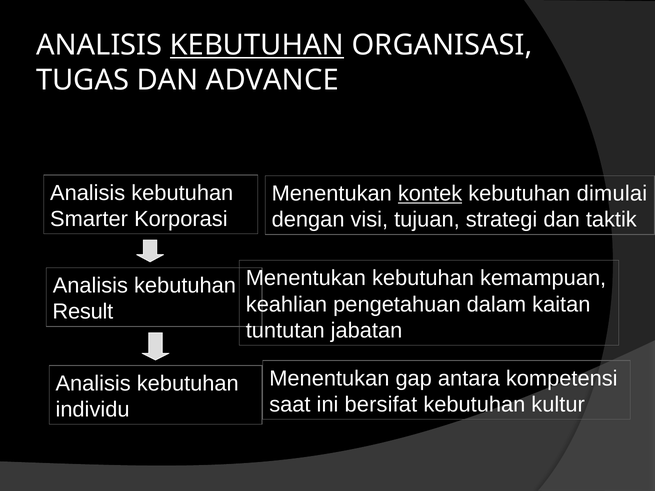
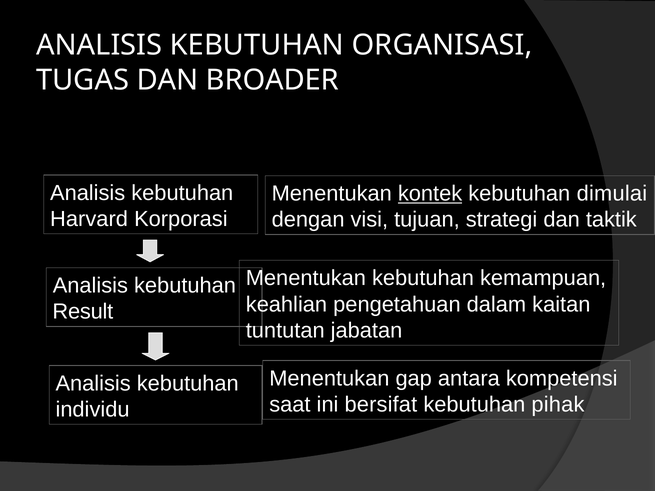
KEBUTUHAN at (257, 45) underline: present -> none
ADVANCE: ADVANCE -> BROADER
Smarter: Smarter -> Harvard
kultur: kultur -> pihak
